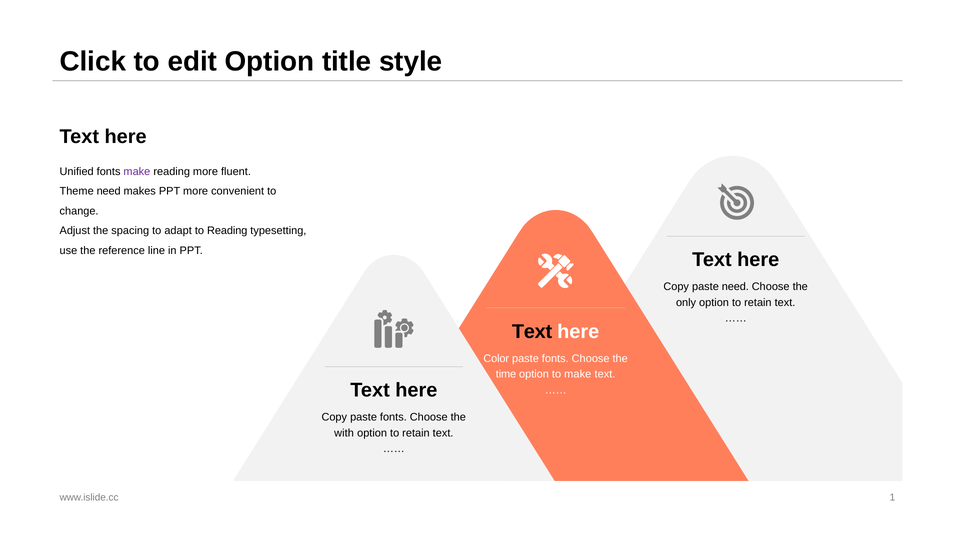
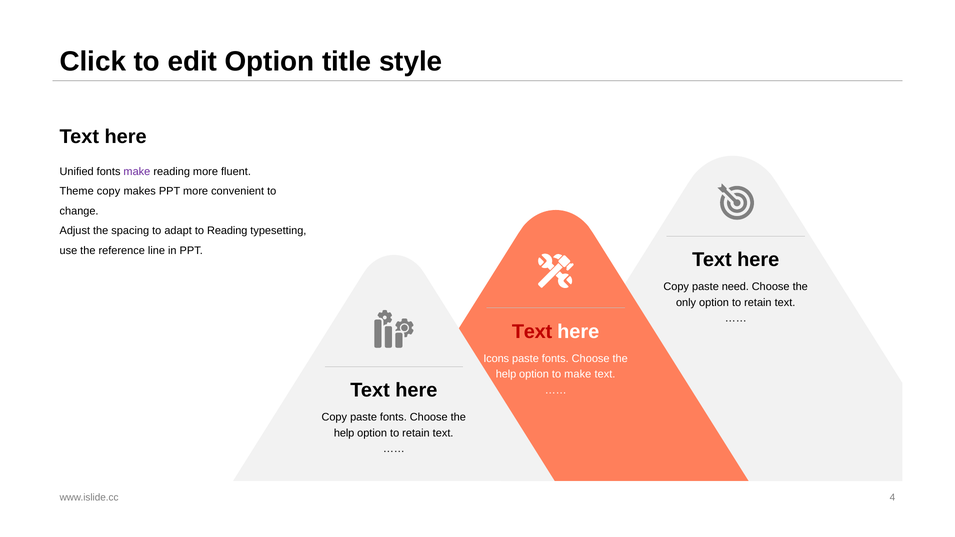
Theme need: need -> copy
Text at (532, 332) colour: black -> red
Color: Color -> Icons
time at (506, 374): time -> help
with at (344, 433): with -> help
1: 1 -> 4
